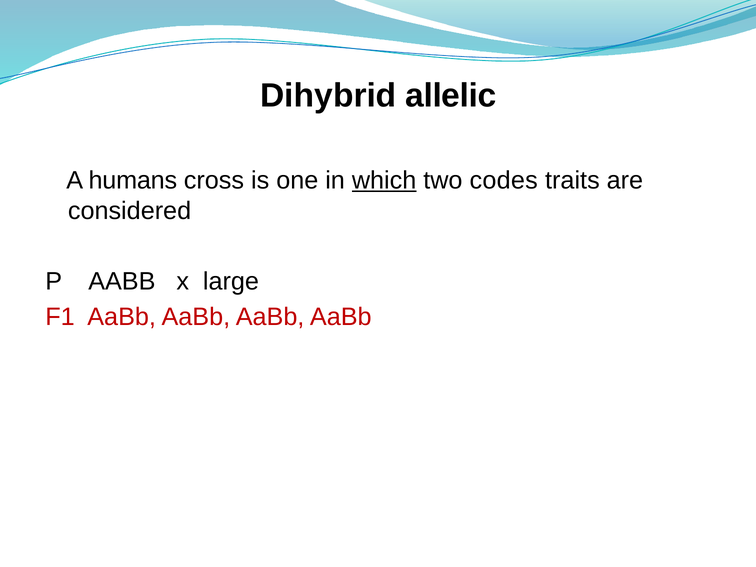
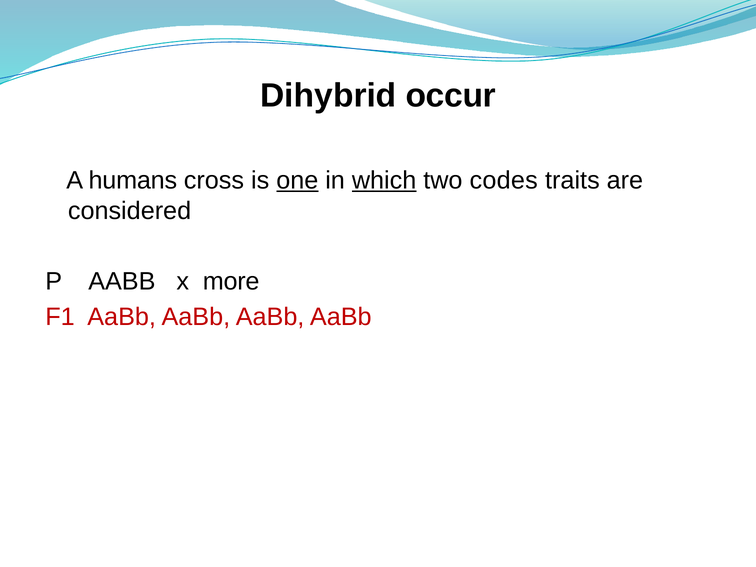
allelic: allelic -> occur
one underline: none -> present
large: large -> more
